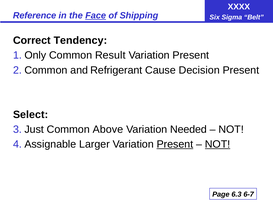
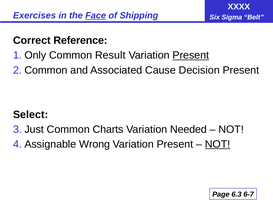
Reference: Reference -> Exercises
Tendency: Tendency -> Reference
Present at (191, 55) underline: none -> present
Refrigerant: Refrigerant -> Associated
Above: Above -> Charts
Larger: Larger -> Wrong
Present at (175, 145) underline: present -> none
